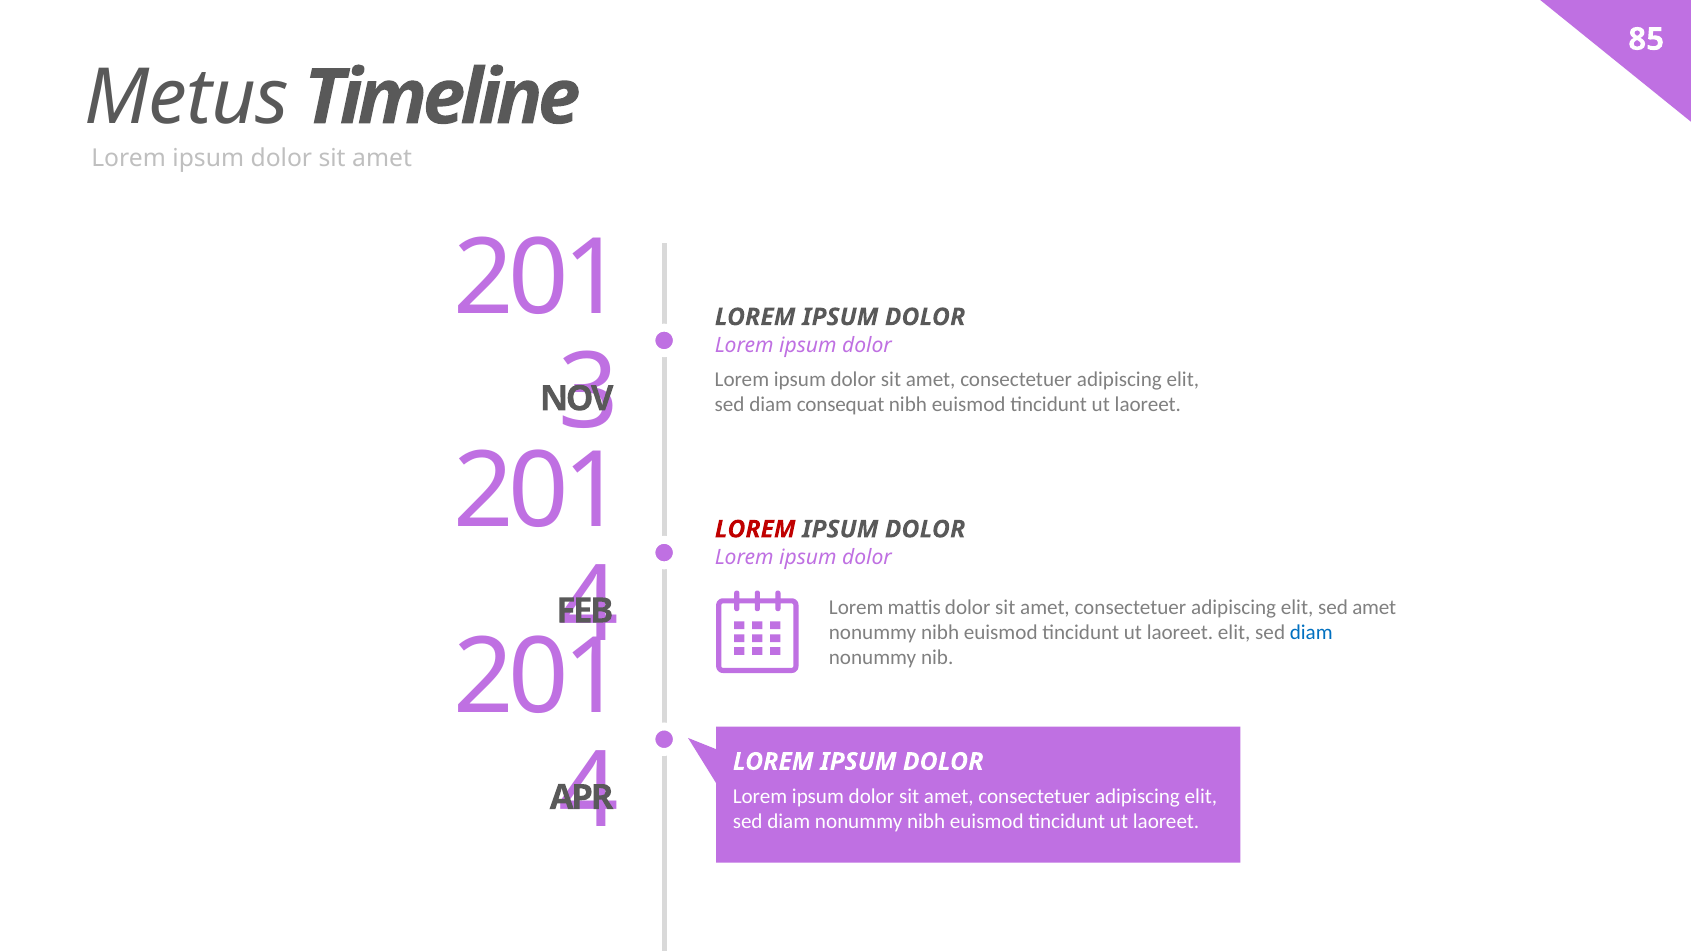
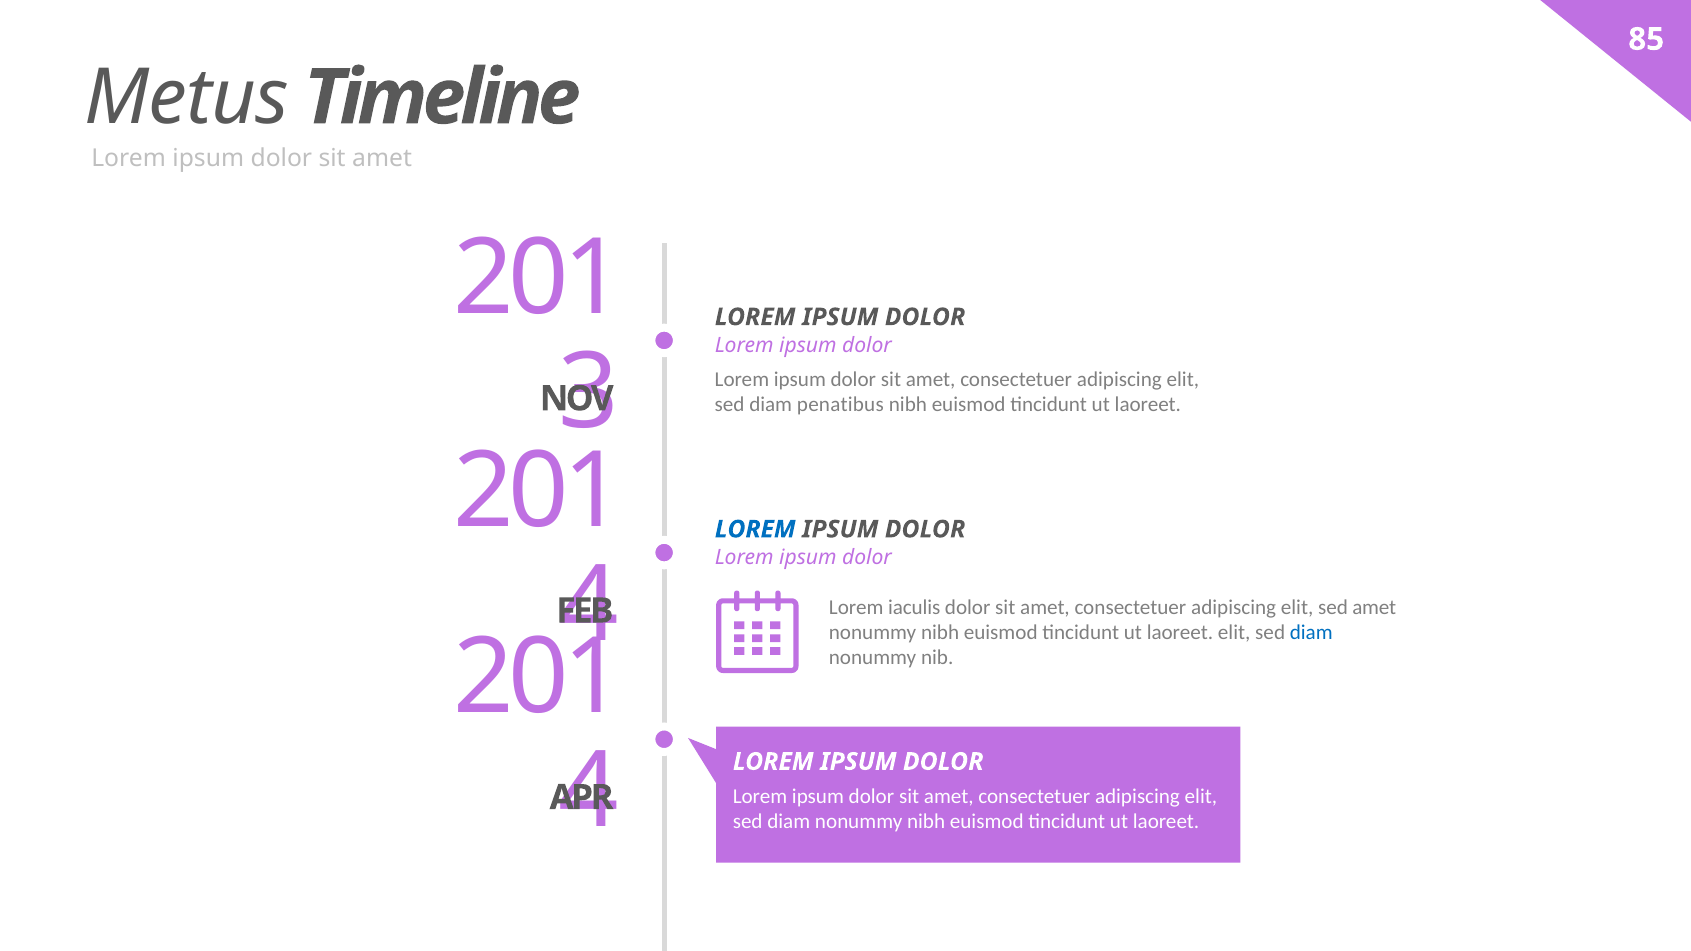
consequat: consequat -> penatibus
LOREM at (755, 529) colour: red -> blue
mattis: mattis -> iaculis
